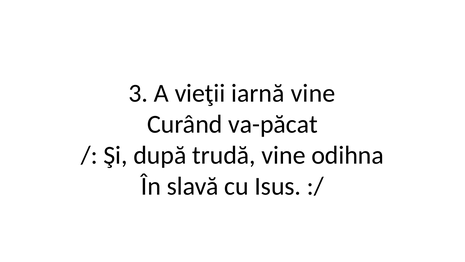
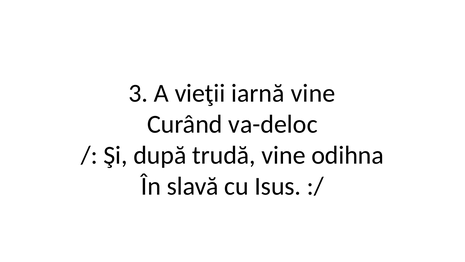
va-păcat: va-păcat -> va-deloc
